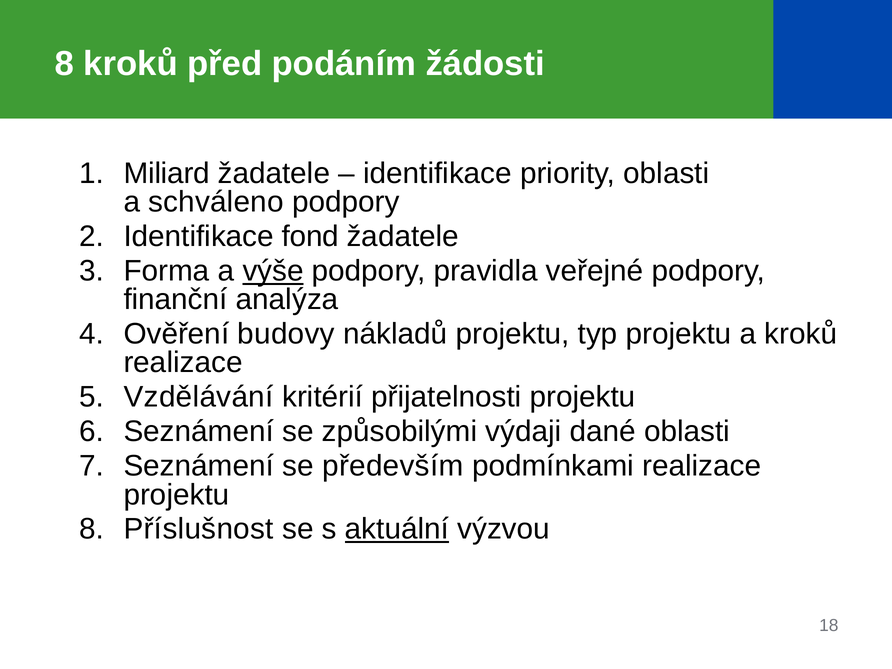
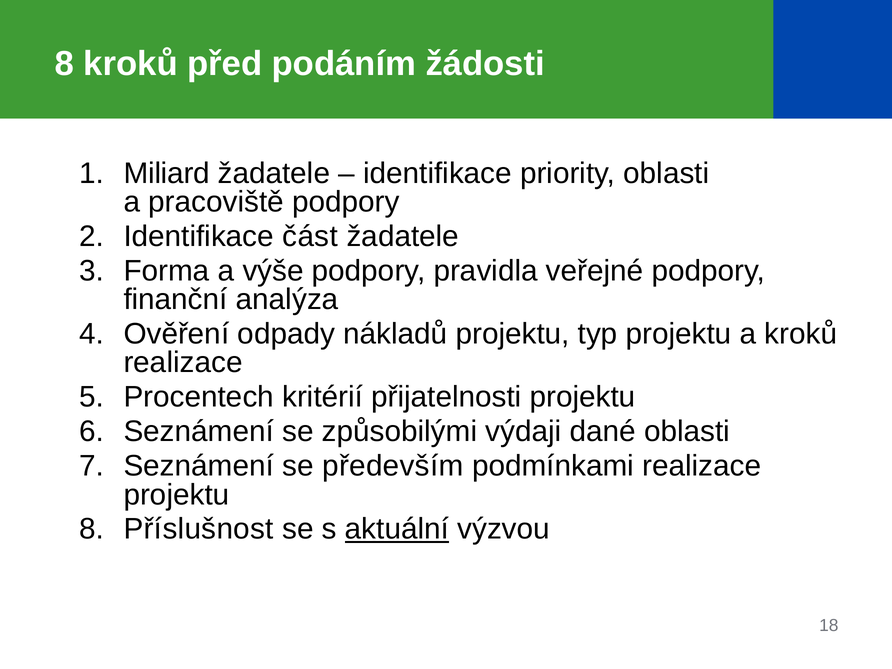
schváleno: schváleno -> pracoviště
fond: fond -> část
výše underline: present -> none
budovy: budovy -> odpady
Vzdělávání: Vzdělávání -> Procentech
